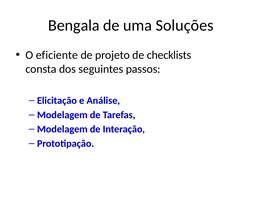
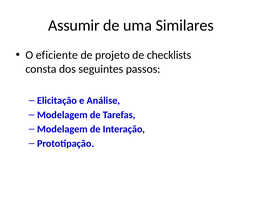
Bengala: Bengala -> Assumir
Soluções: Soluções -> Similares
